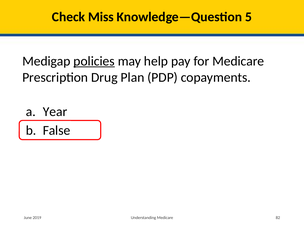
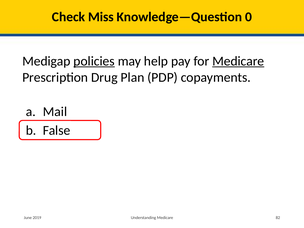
5: 5 -> 0
Medicare at (238, 61) underline: none -> present
Year: Year -> Mail
